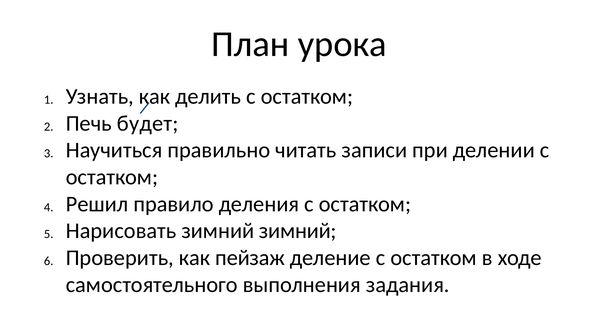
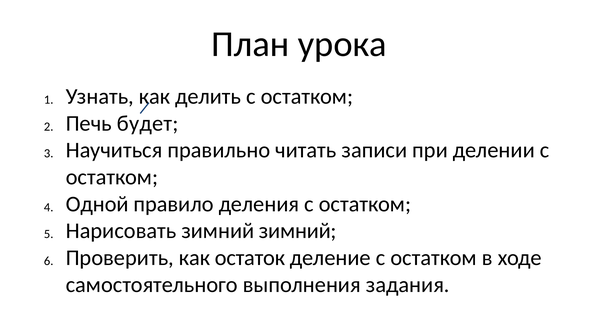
Решил: Решил -> Одной
пейзаж: пейзаж -> остаток
